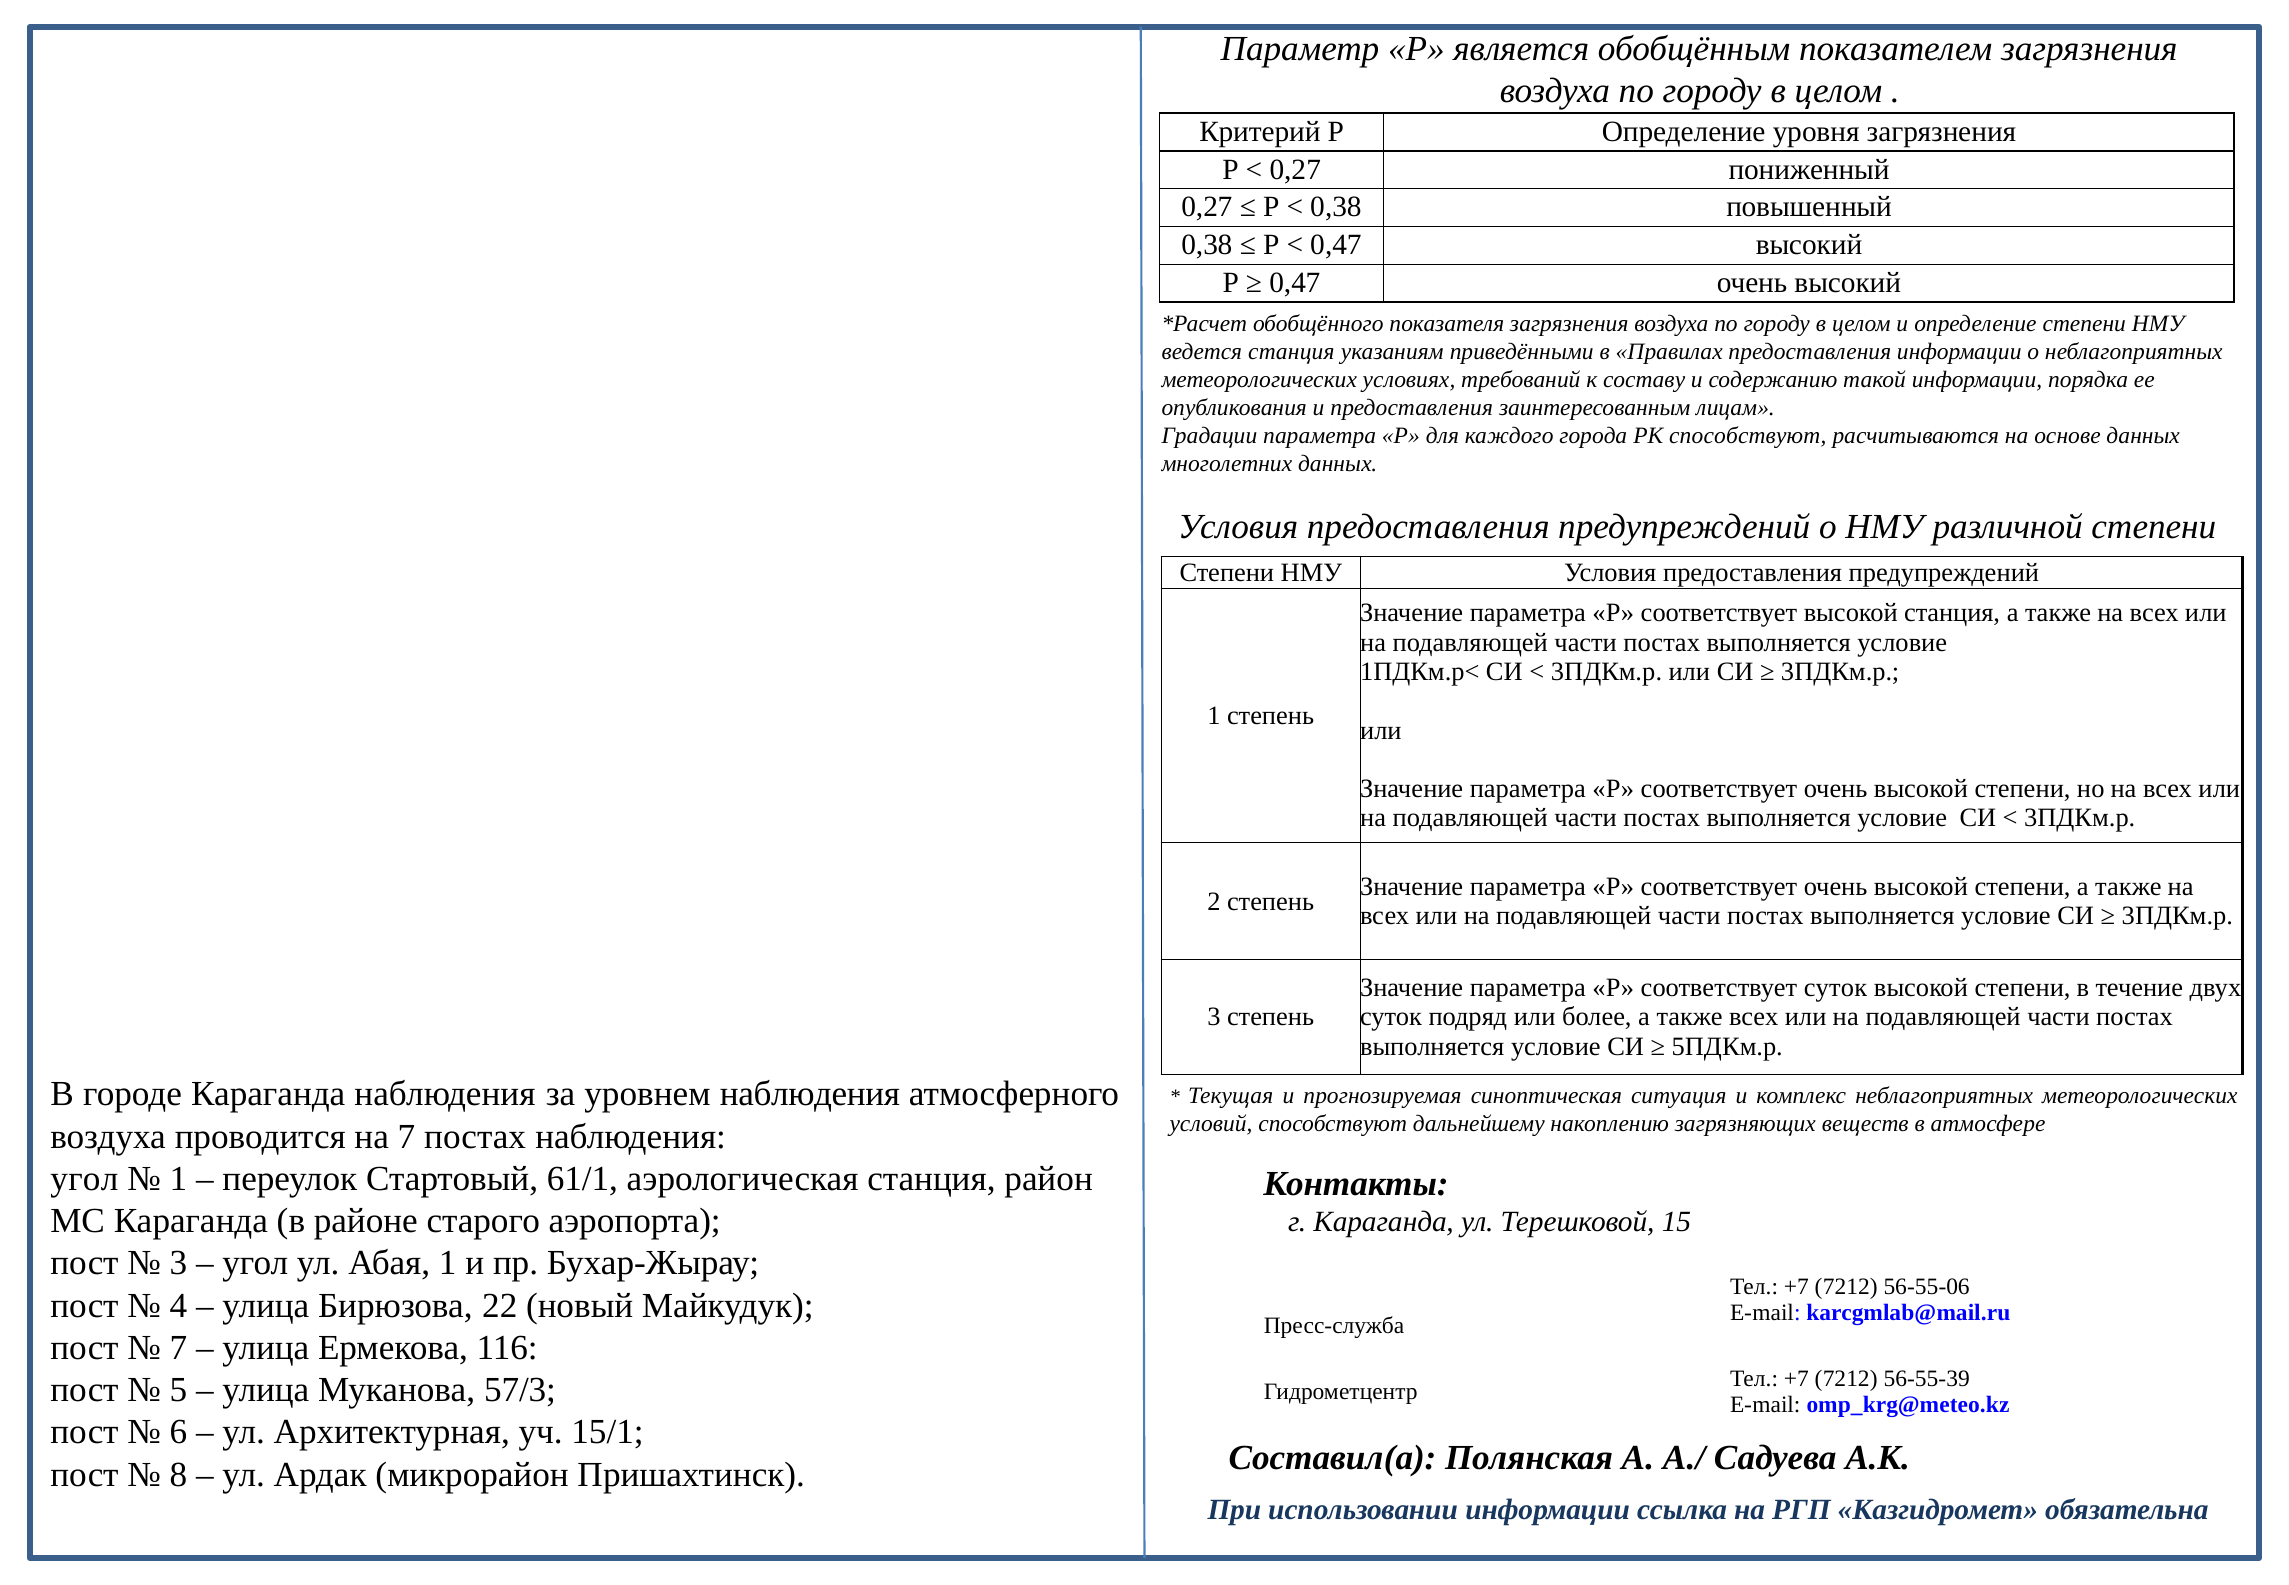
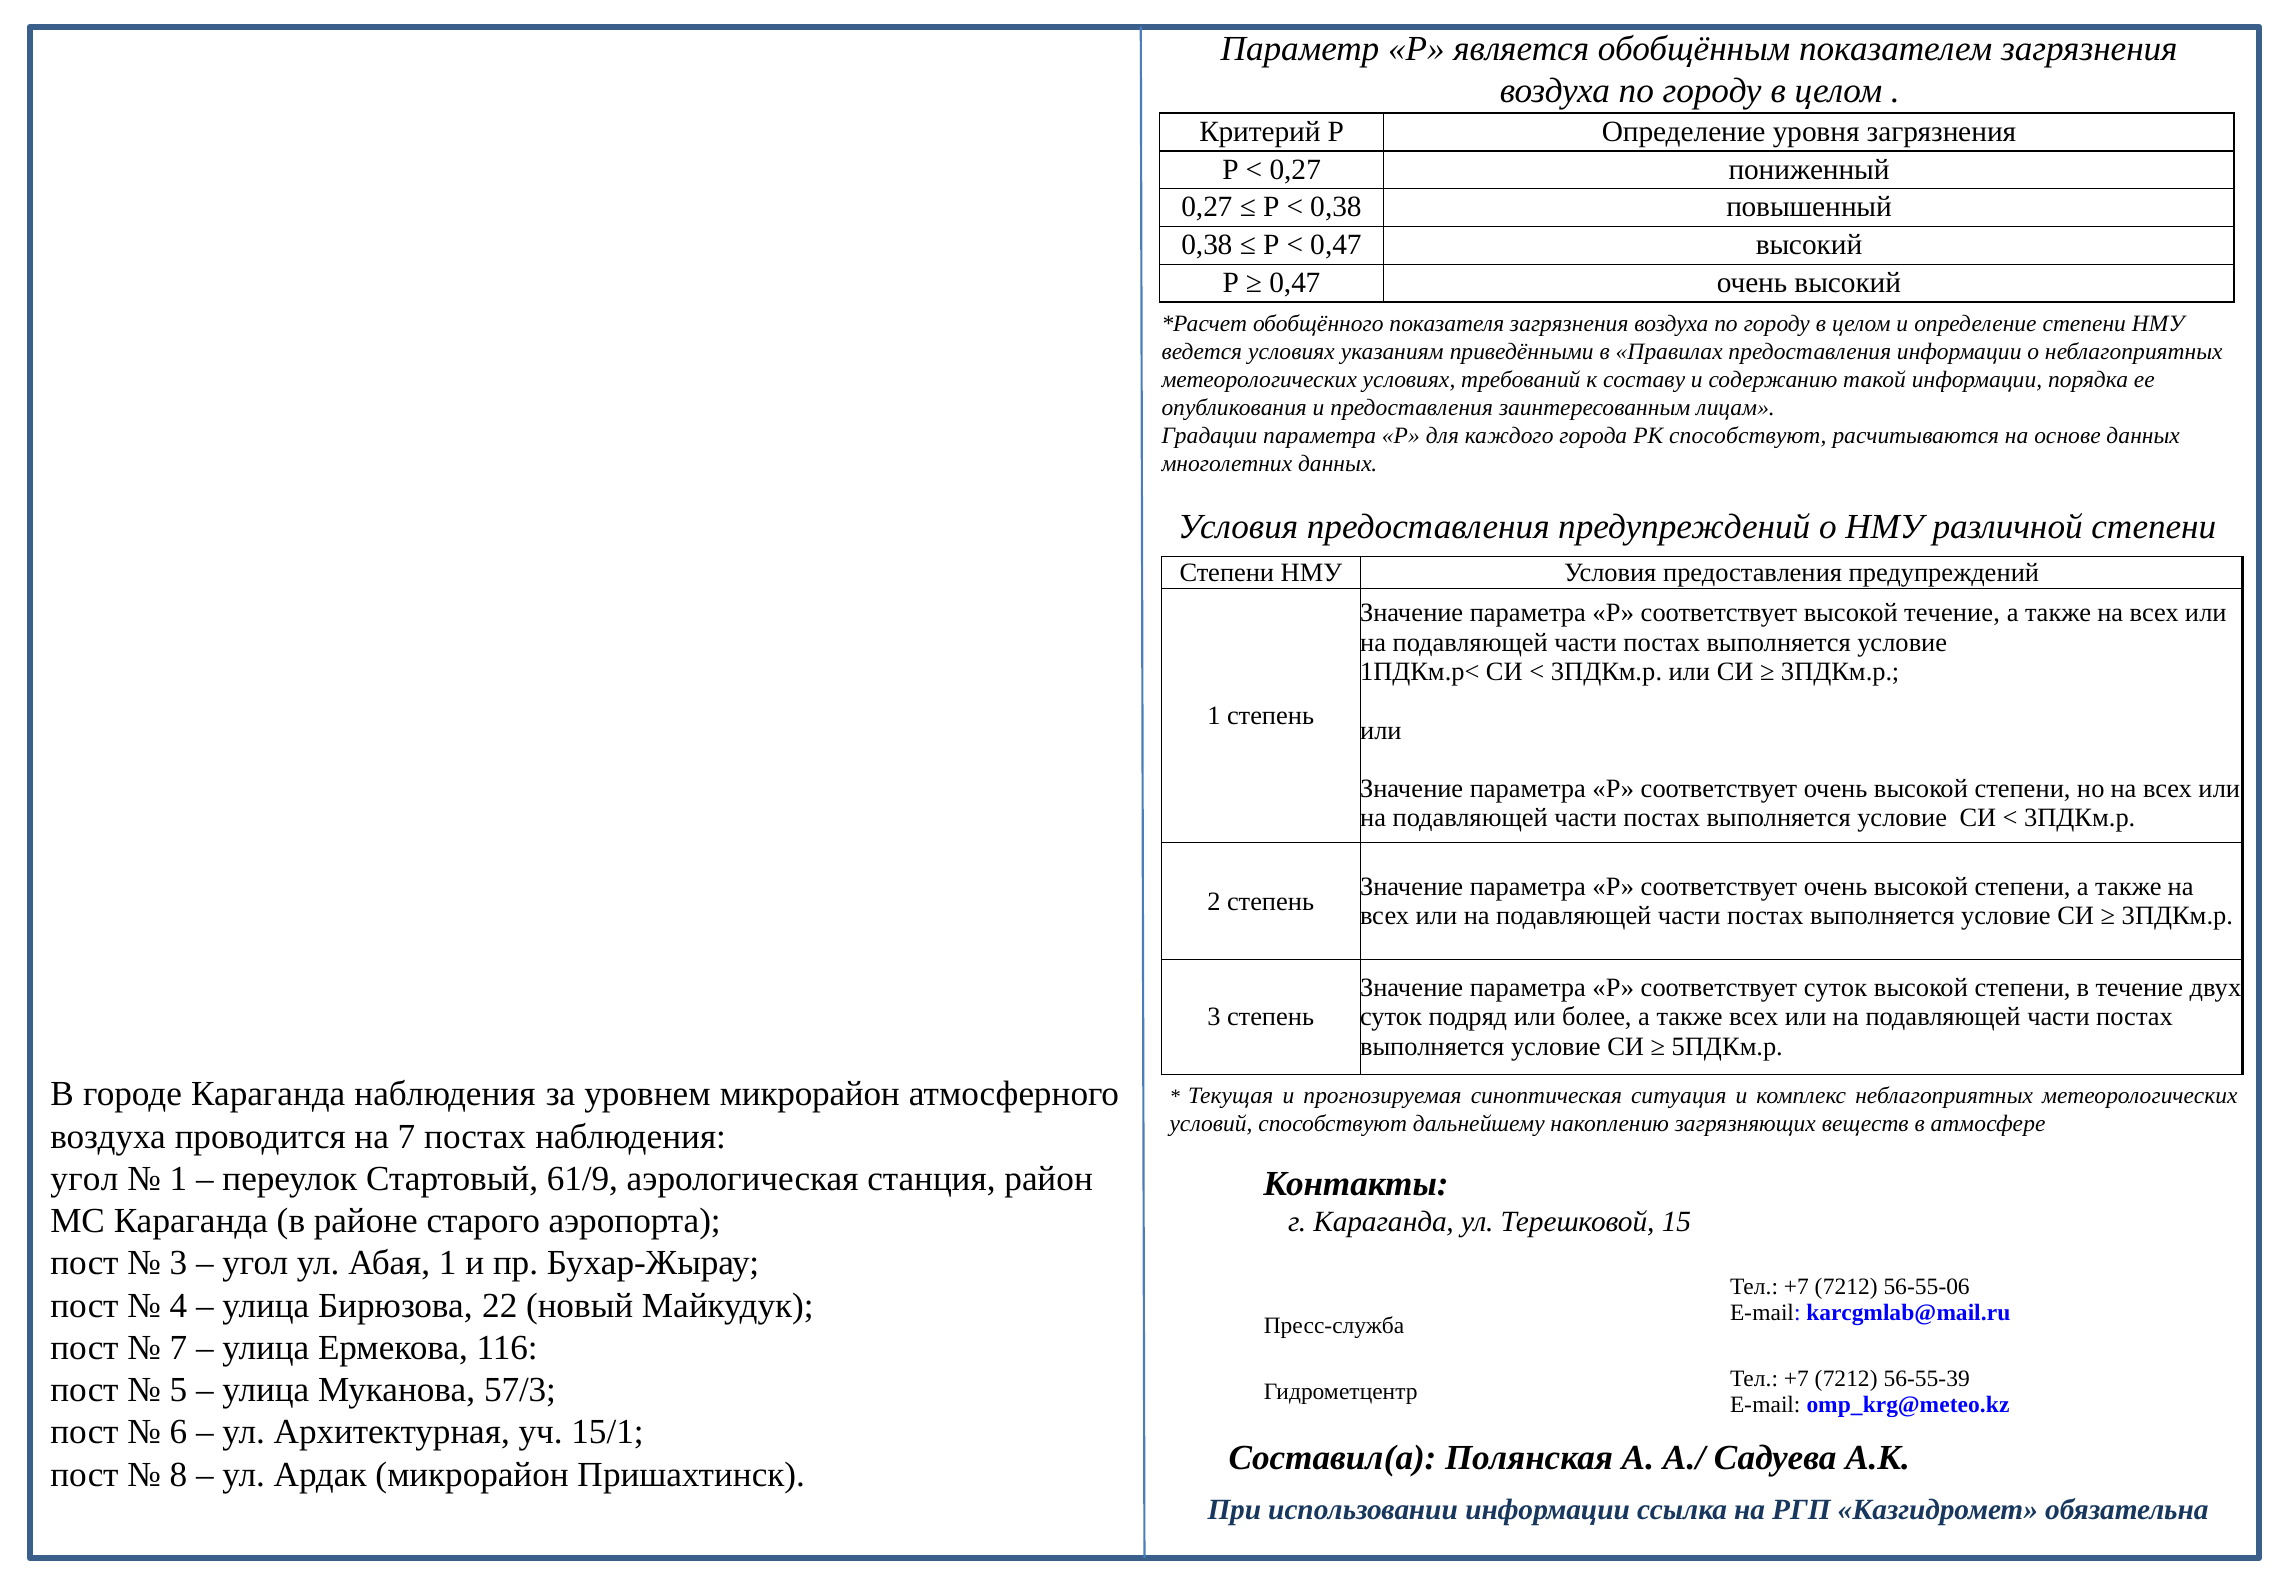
ведется станция: станция -> условиях
высокой станция: станция -> течение
уровнем наблюдения: наблюдения -> микрорайон
61/1: 61/1 -> 61/9
